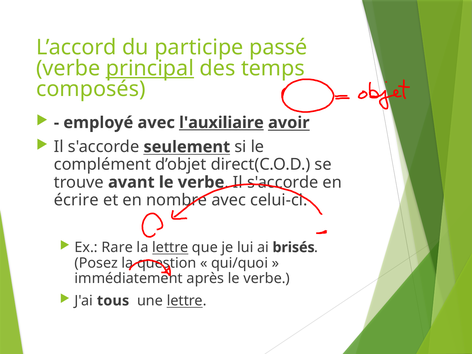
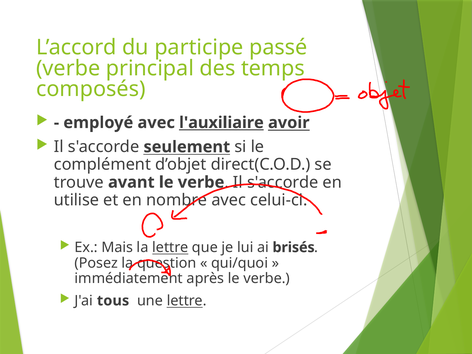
principal underline: present -> none
écrire: écrire -> utilise
Rare: Rare -> Mais
